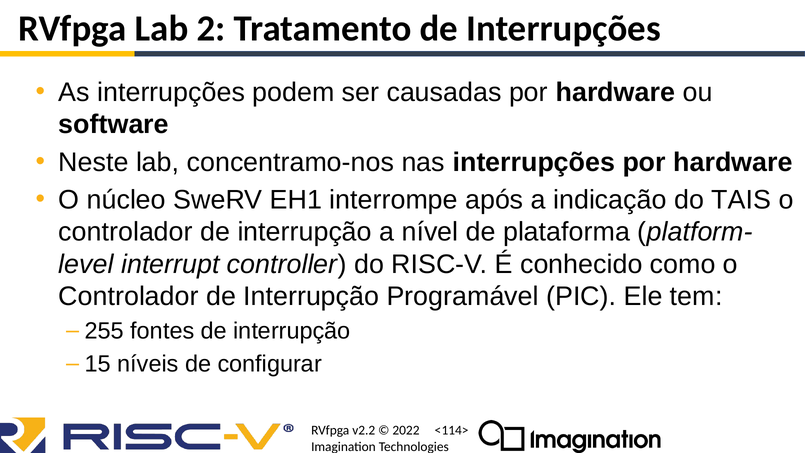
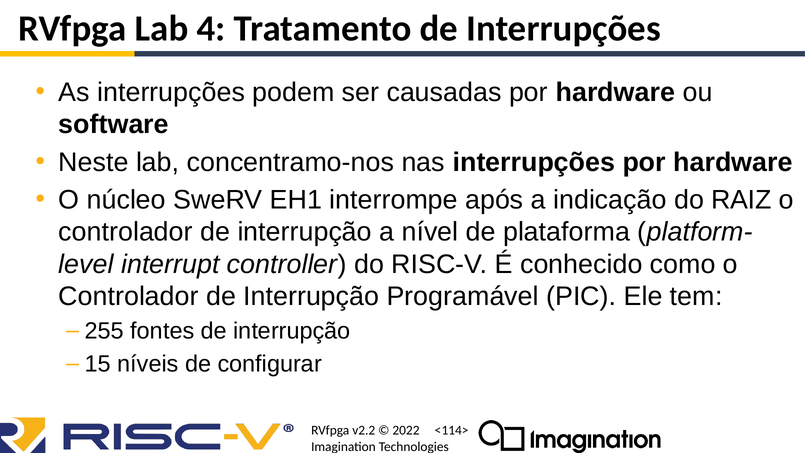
2: 2 -> 4
TAIS: TAIS -> RAIZ
